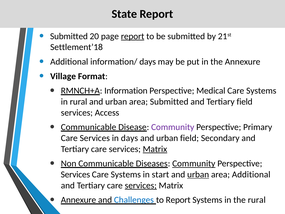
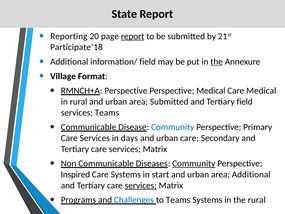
Submitted at (69, 36): Submitted -> Reporting
Settlement’18: Settlement’18 -> Participate’18
information/ days: days -> field
the at (217, 62) underline: none -> present
RMNCH+A Information: Information -> Perspective
Systems at (261, 91): Systems -> Medical
services Access: Access -> Teams
Community at (173, 127) colour: purple -> blue
urban field: field -> care
Matrix at (155, 149) underline: present -> none
Services at (75, 174): Services -> Inspired
urban at (198, 174) underline: present -> none
Annexure at (78, 200): Annexure -> Programs
to Report: Report -> Teams
